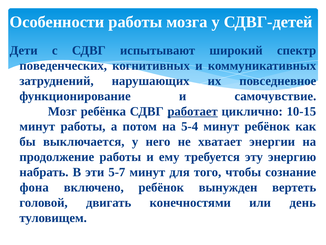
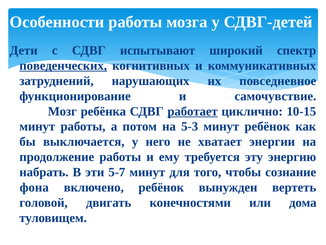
поведенческих underline: none -> present
5-4: 5-4 -> 5-3
день: день -> дома
